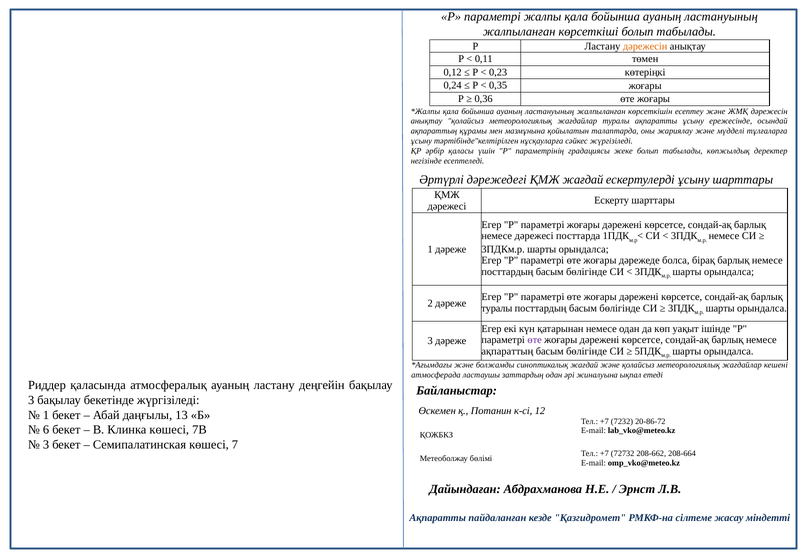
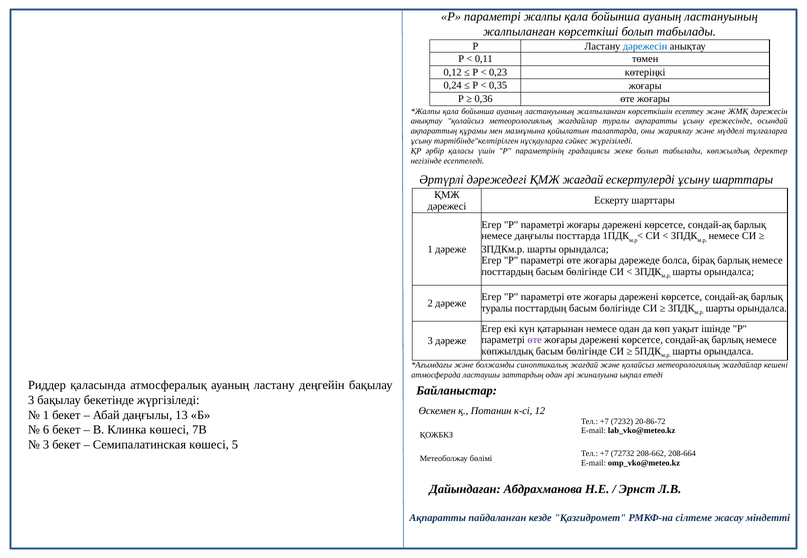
дәрежесін at (645, 46) colour: orange -> blue
немесе дәрежесі: дәрежесі -> даңғылы
ақпараттың at (507, 352): ақпараттың -> көпжылдық
7: 7 -> 5
